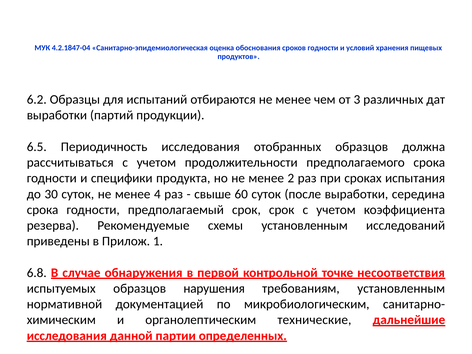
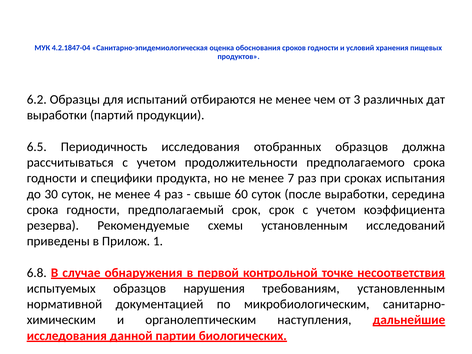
2: 2 -> 7
технические: технические -> наступления
определенных: определенных -> биологических
